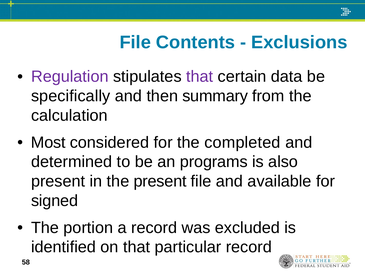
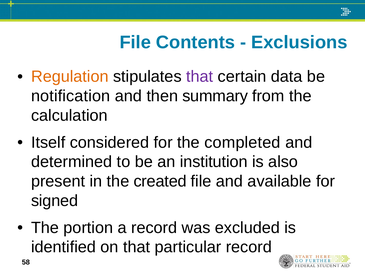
Regulation colour: purple -> orange
specifically: specifically -> notification
Most: Most -> Itself
programs: programs -> institution
the present: present -> created
